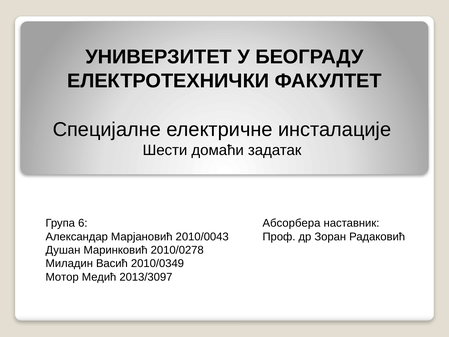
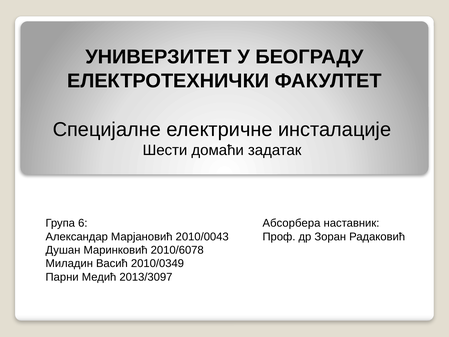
2010/0278: 2010/0278 -> 2010/6078
Мотор: Мотор -> Парни
